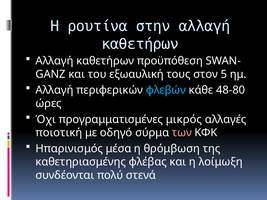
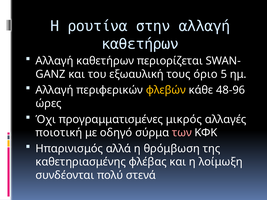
προϋπόθεση: προϋπόθεση -> περιορίζεται
στον: στον -> όριο
φλεβών colour: light blue -> yellow
48-80: 48-80 -> 48-96
μέσα: μέσα -> αλλά
